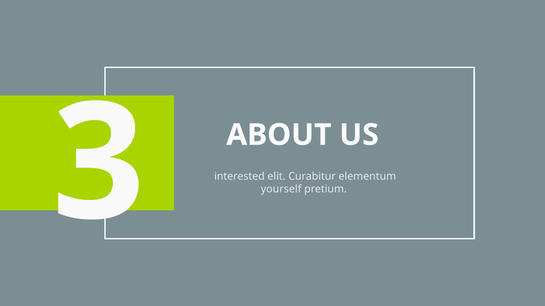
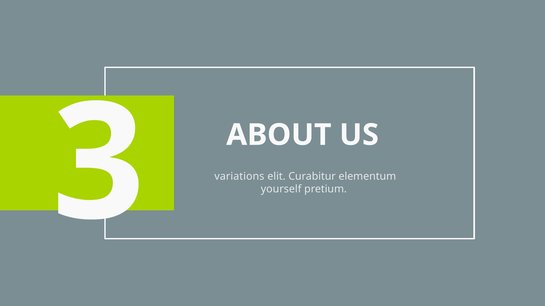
interested: interested -> variations
